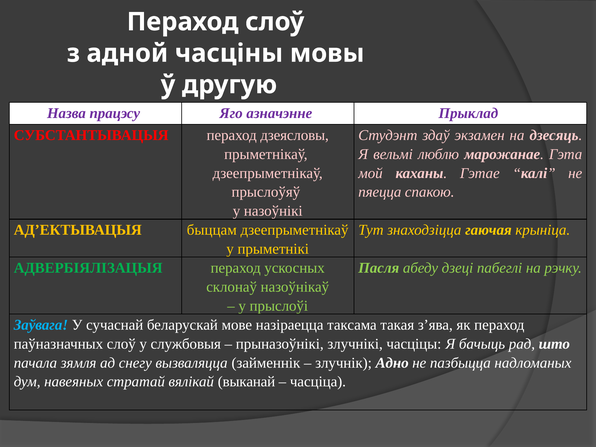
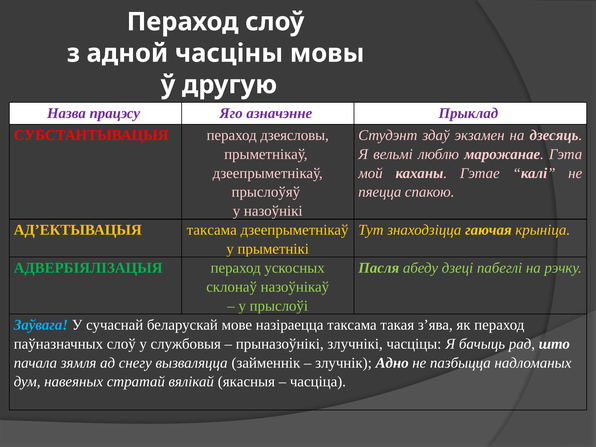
АД’ЕКТЫВАЦЫЯ быццам: быццам -> таксама
выканай: выканай -> якасныя
